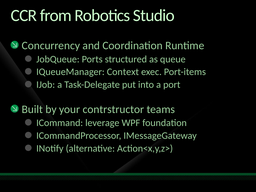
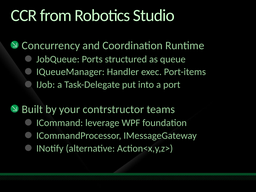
Context: Context -> Handler
